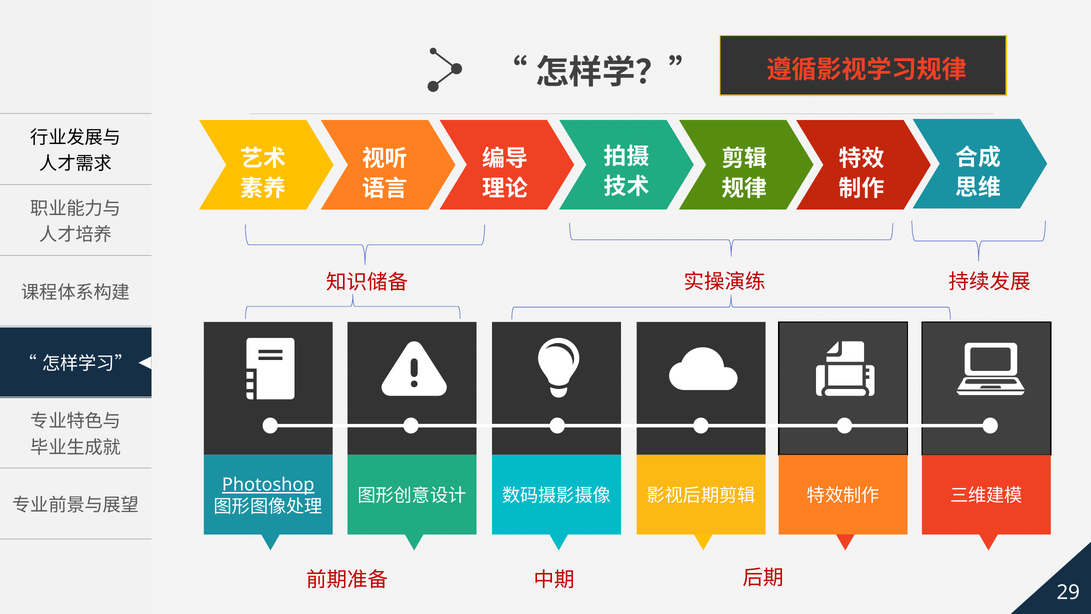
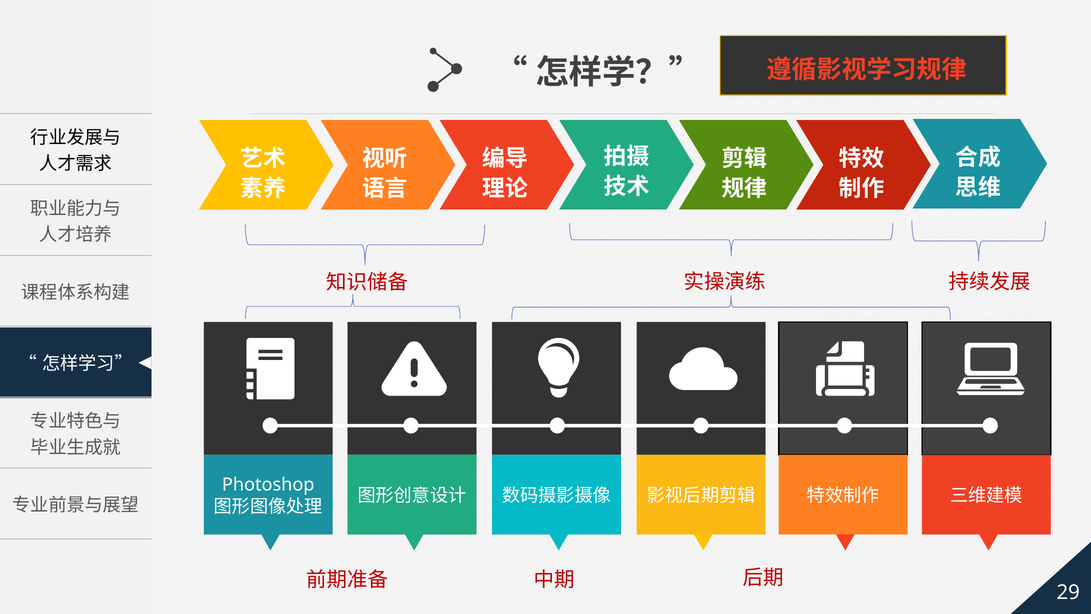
Photoshop underline: present -> none
